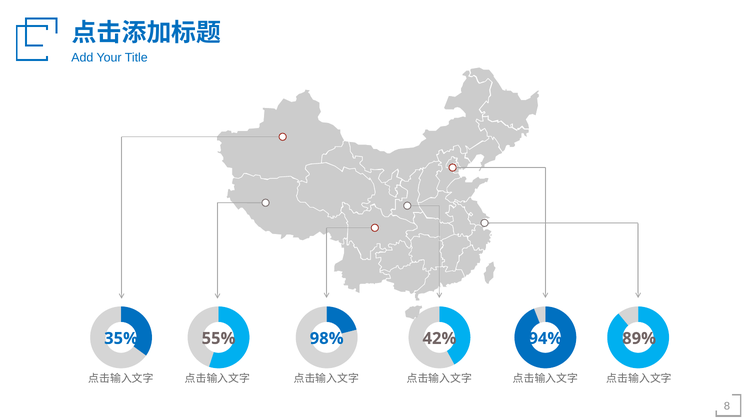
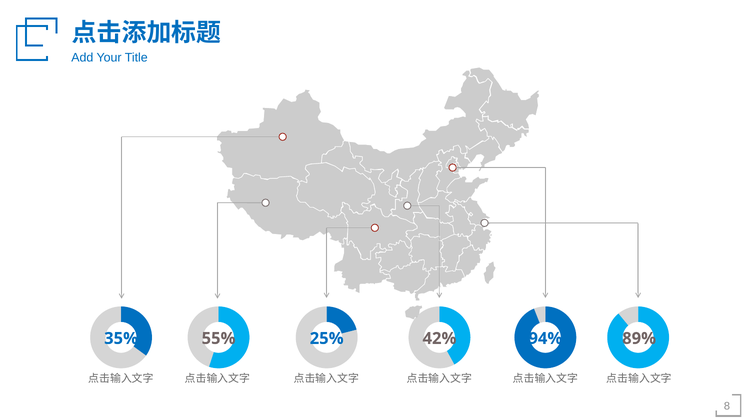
98%: 98% -> 25%
